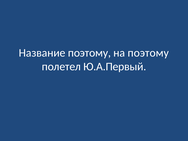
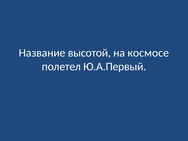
Название поэтому: поэтому -> высотой
на поэтому: поэтому -> космосе
